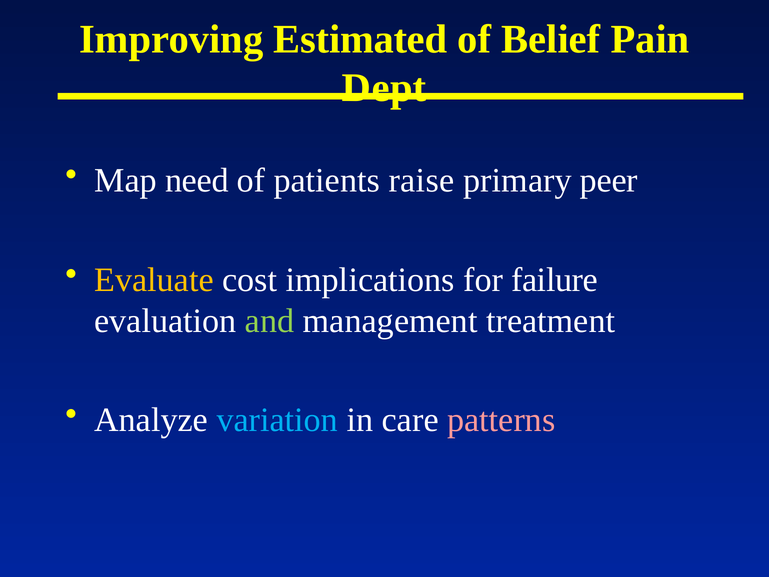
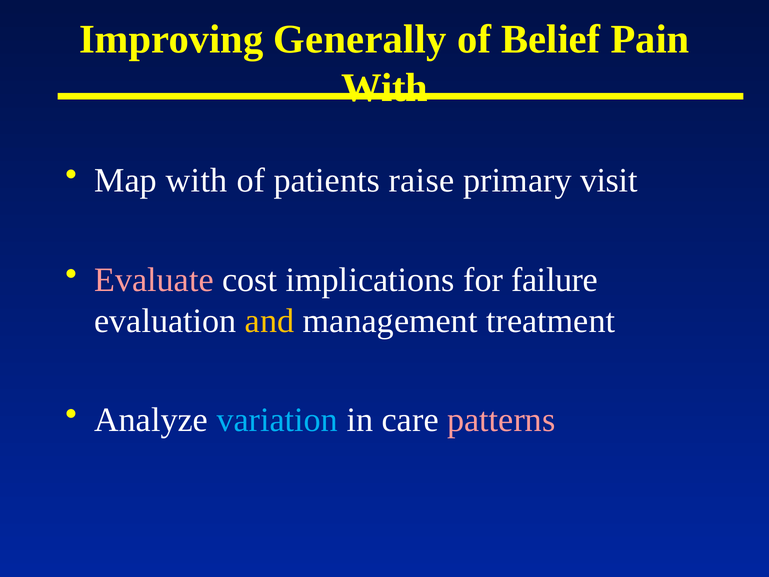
Estimated: Estimated -> Generally
Dept at (384, 88): Dept -> With
Map need: need -> with
peer: peer -> visit
Evaluate colour: yellow -> pink
and colour: light green -> yellow
